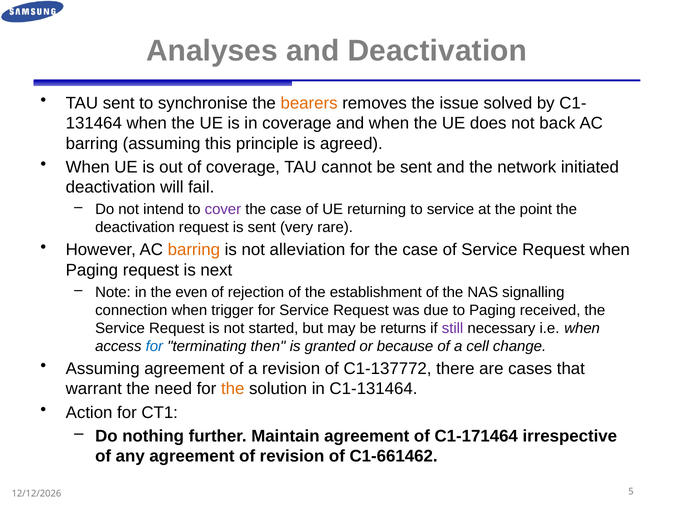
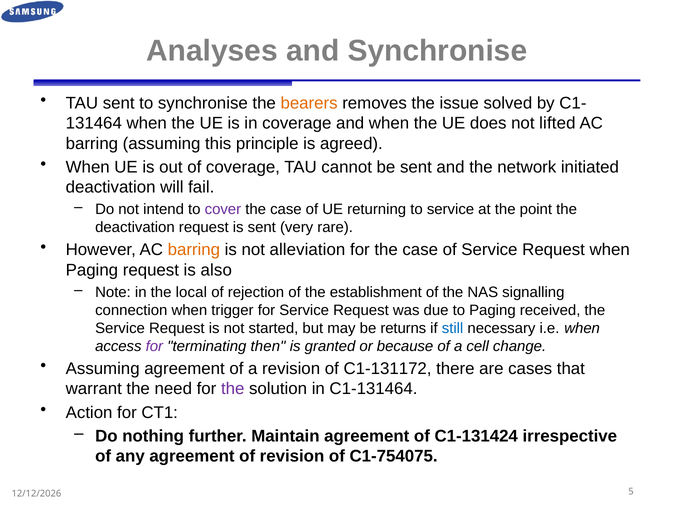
and Deactivation: Deactivation -> Synchronise
back: back -> lifted
next: next -> also
even: even -> local
still colour: purple -> blue
for at (154, 346) colour: blue -> purple
C1-137772: C1-137772 -> C1-131172
the at (233, 389) colour: orange -> purple
C1-171464: C1-171464 -> C1-131424
C1-661462: C1-661462 -> C1-754075
